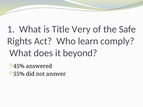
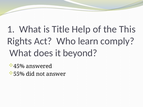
Very: Very -> Help
Safe: Safe -> This
